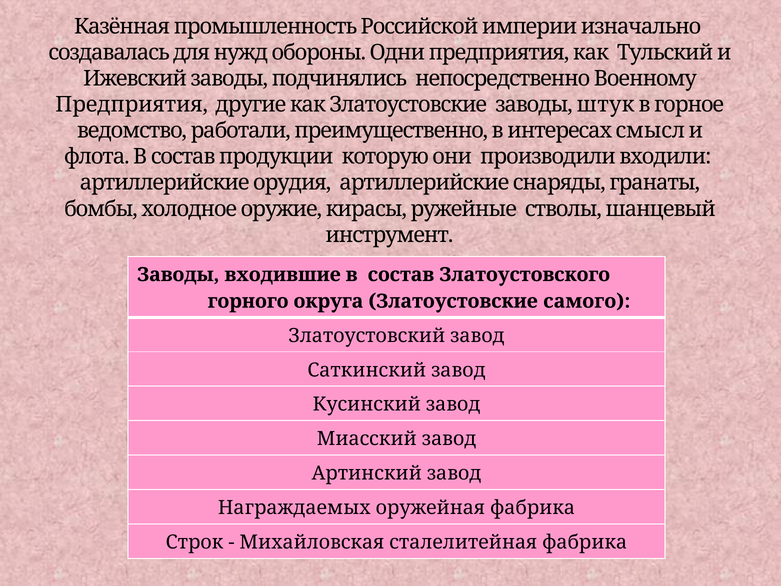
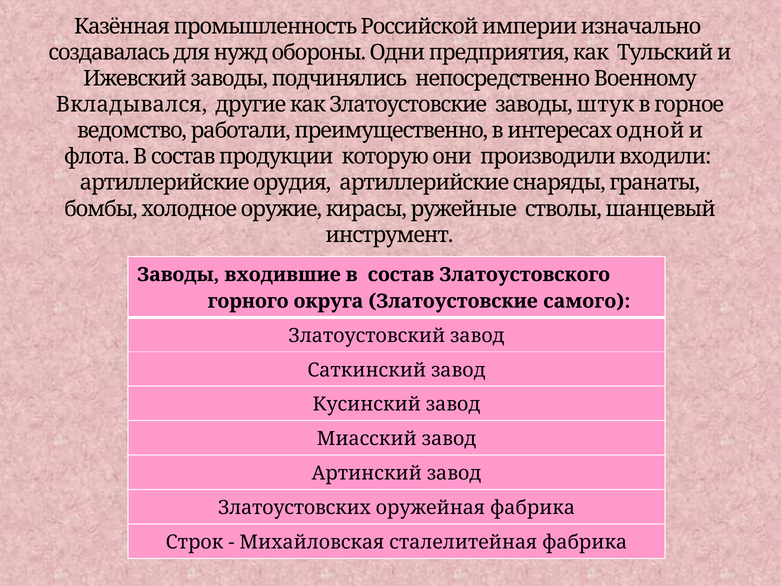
Предприятия at (132, 105): Предприятия -> Вкладывался
смысл: смысл -> одной
Награждаемых: Награждаемых -> Златоустовских
